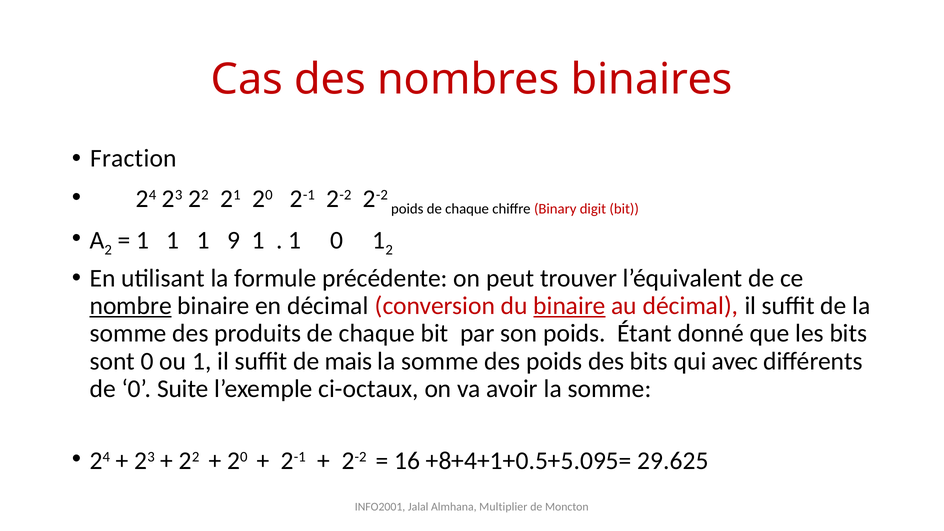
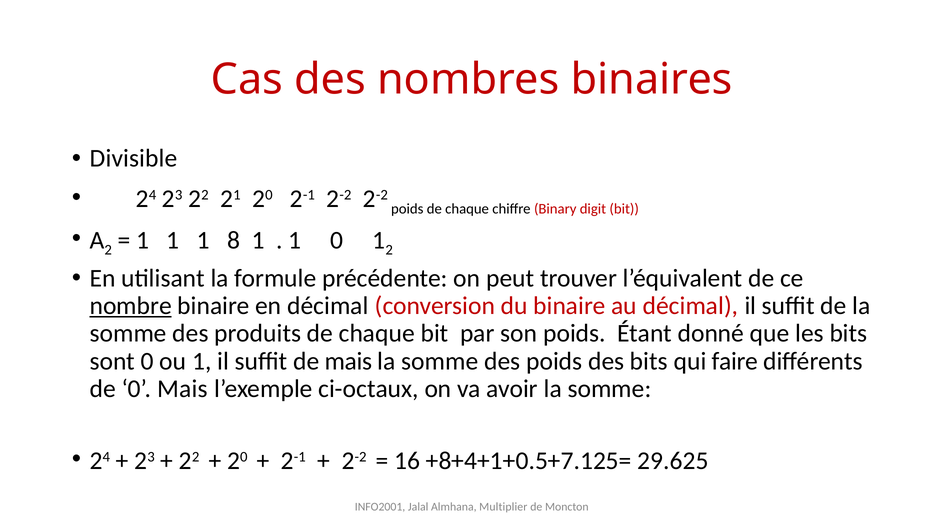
Fraction: Fraction -> Divisible
9: 9 -> 8
binaire at (569, 306) underline: present -> none
avec: avec -> faire
0 Suite: Suite -> Mais
+8+4+1+0.5+5.095=: +8+4+1+0.5+5.095= -> +8+4+1+0.5+7.125=
